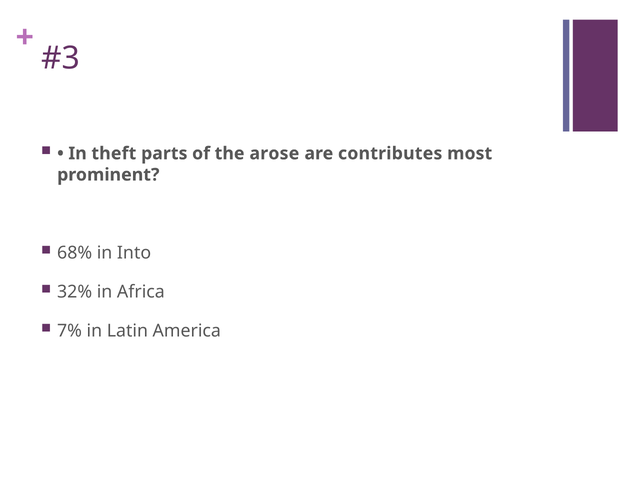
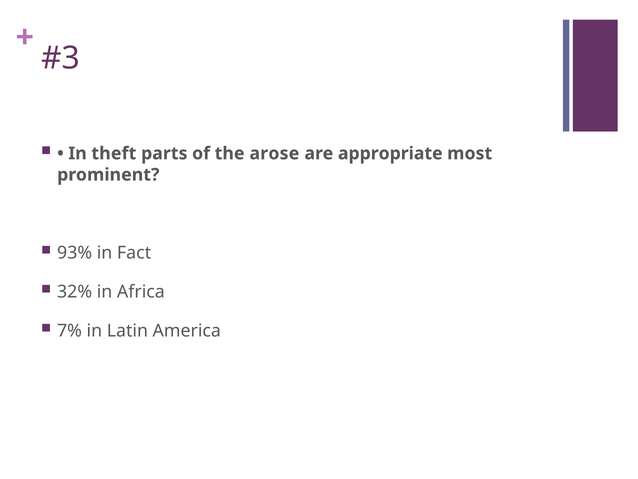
contributes: contributes -> appropriate
68%: 68% -> 93%
Into: Into -> Fact
